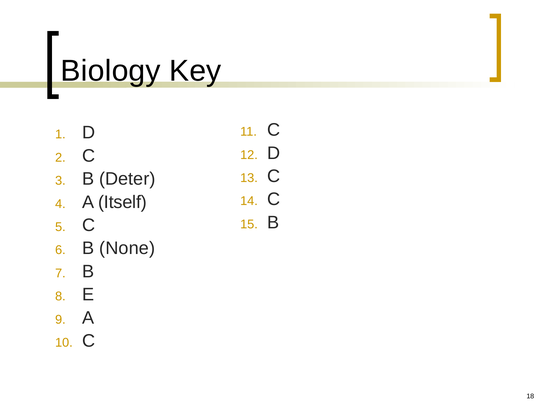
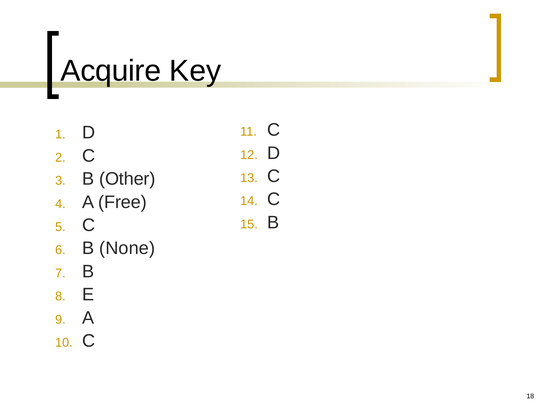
Biology: Biology -> Acquire
Deter: Deter -> Other
Itself: Itself -> Free
